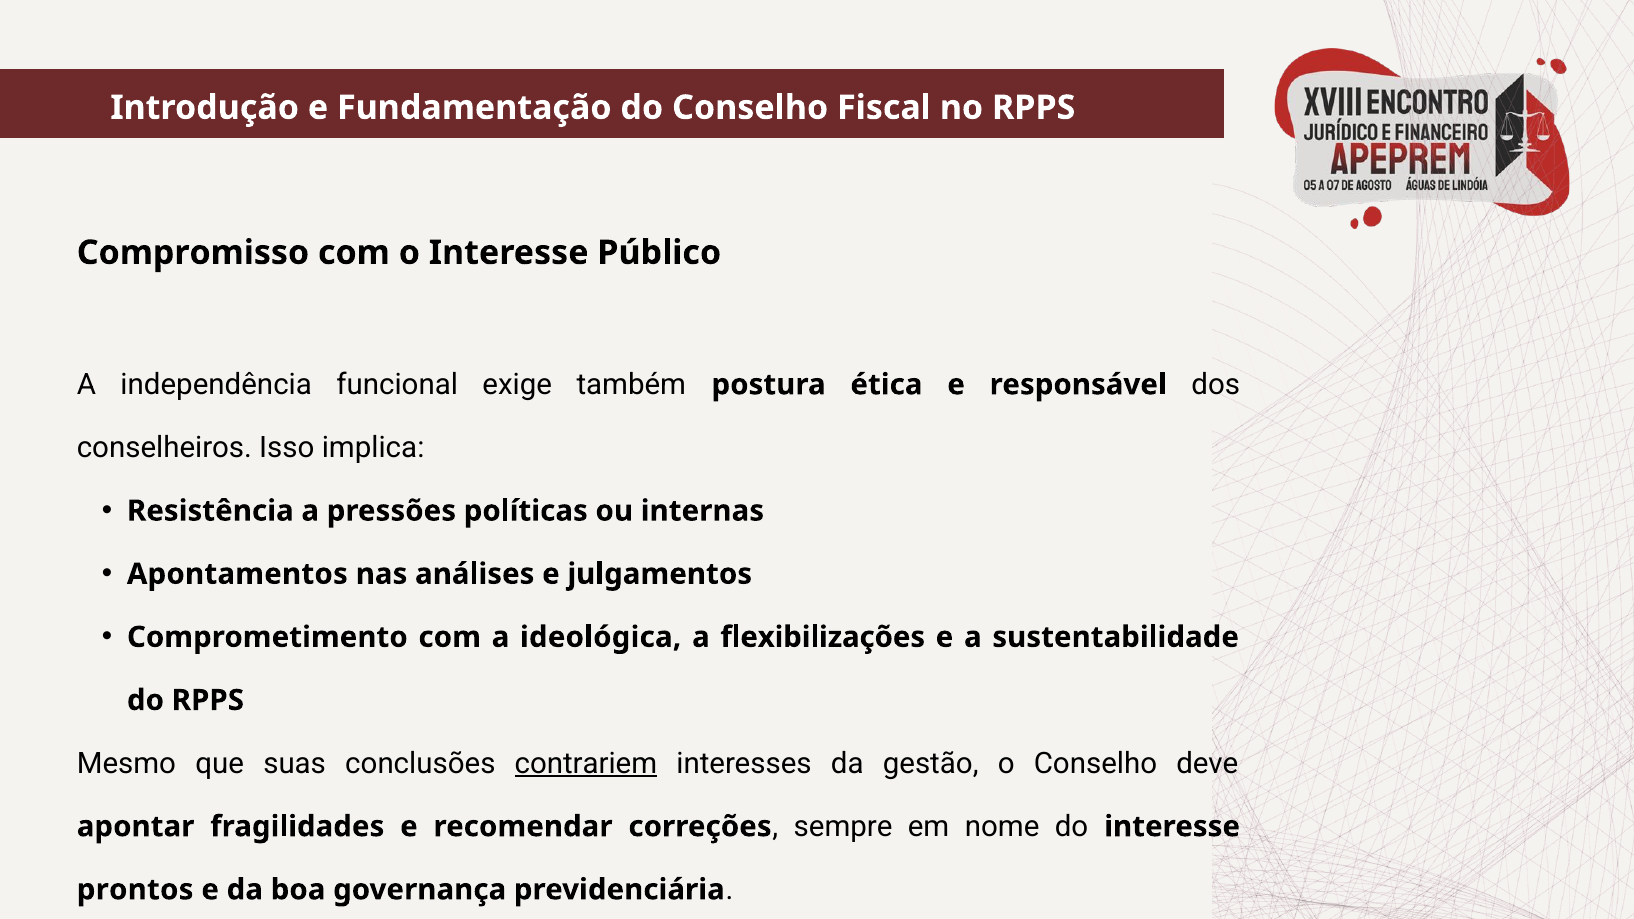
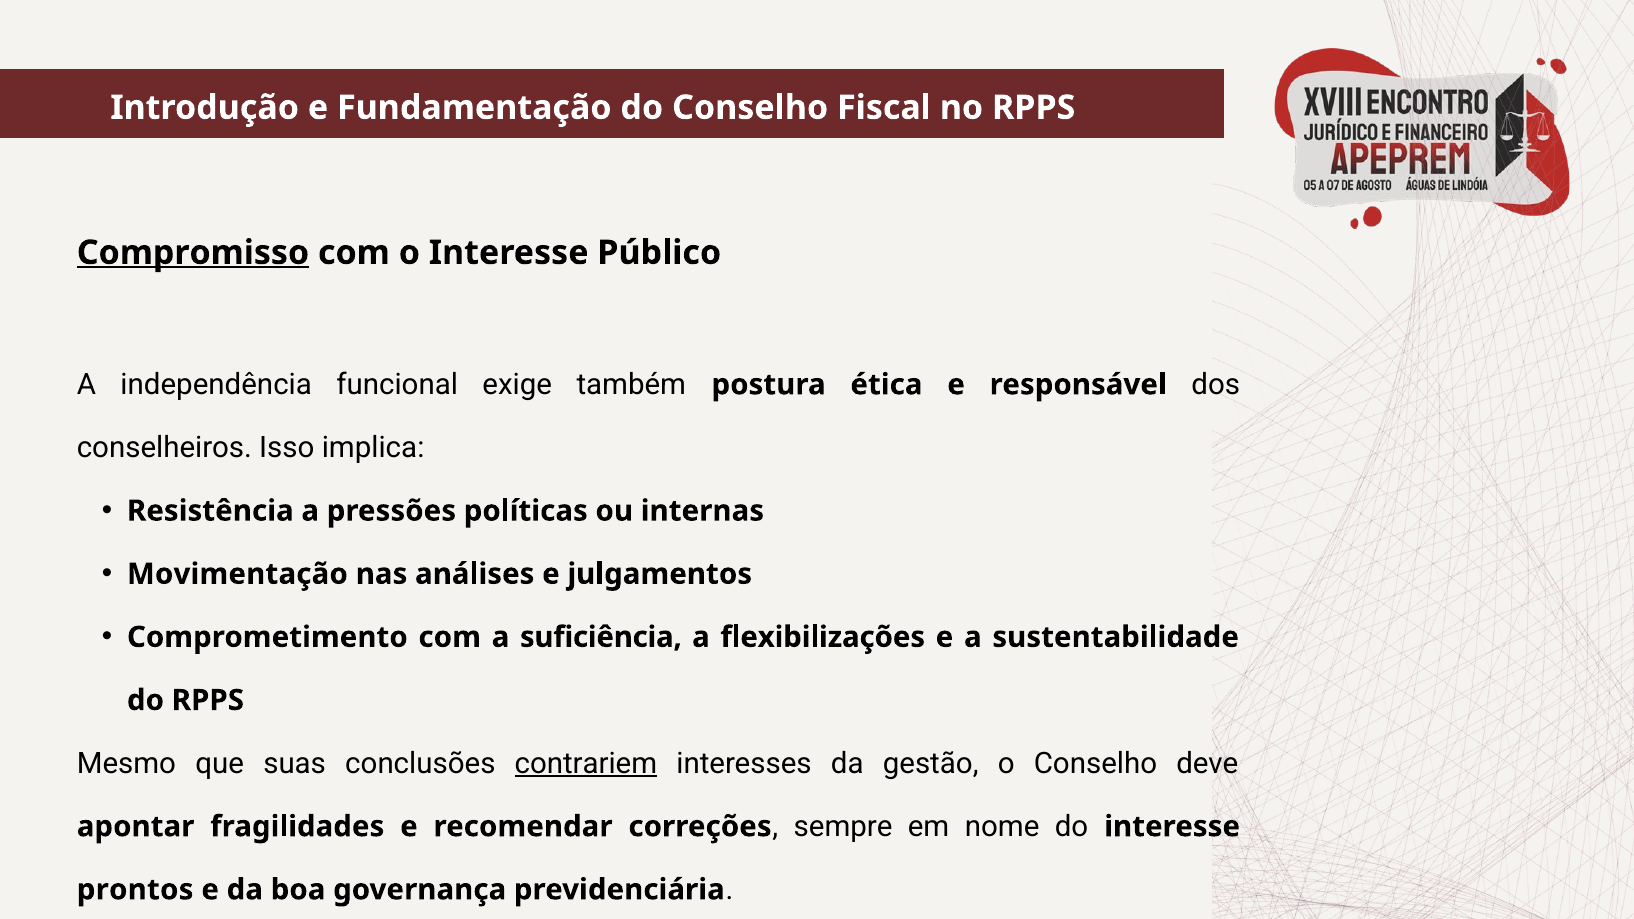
Compromisso underline: none -> present
Apontamentos: Apontamentos -> Movimentação
ideológica: ideológica -> suficiência
